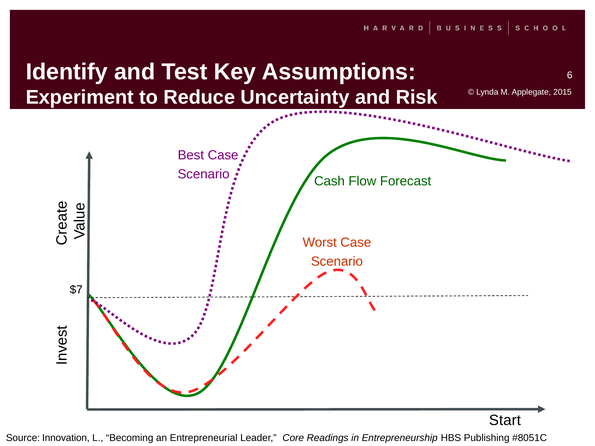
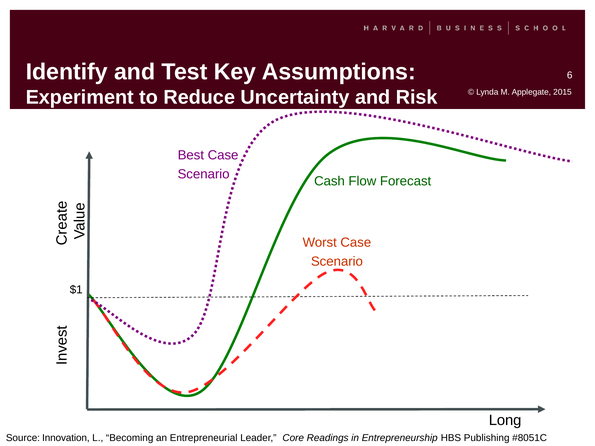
$7: $7 -> $1
Start: Start -> Long
